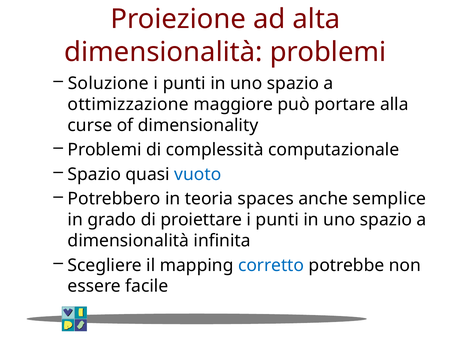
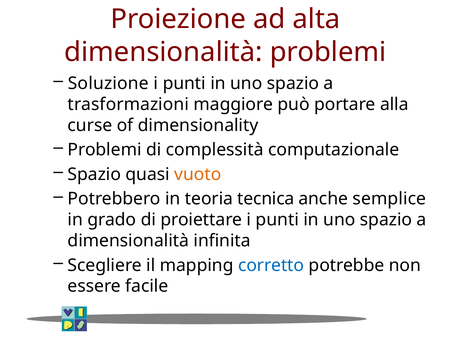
ottimizzazione: ottimizzazione -> trasformazioni
vuoto colour: blue -> orange
spaces: spaces -> tecnica
